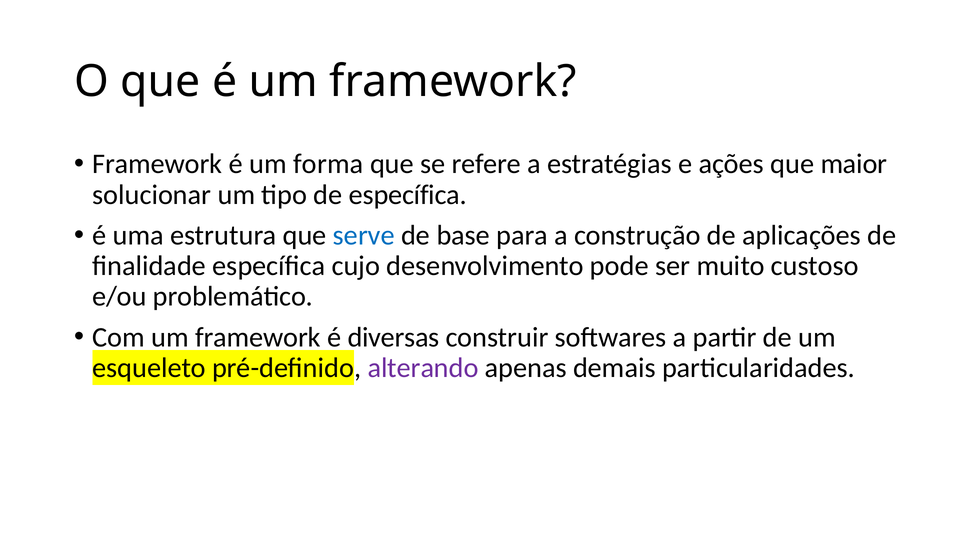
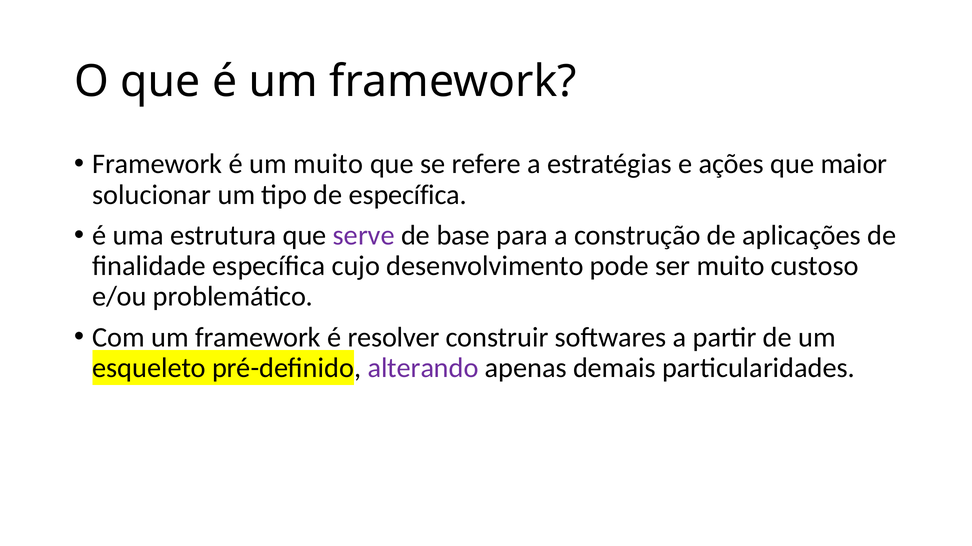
um forma: forma -> muito
serve colour: blue -> purple
diversas: diversas -> resolver
